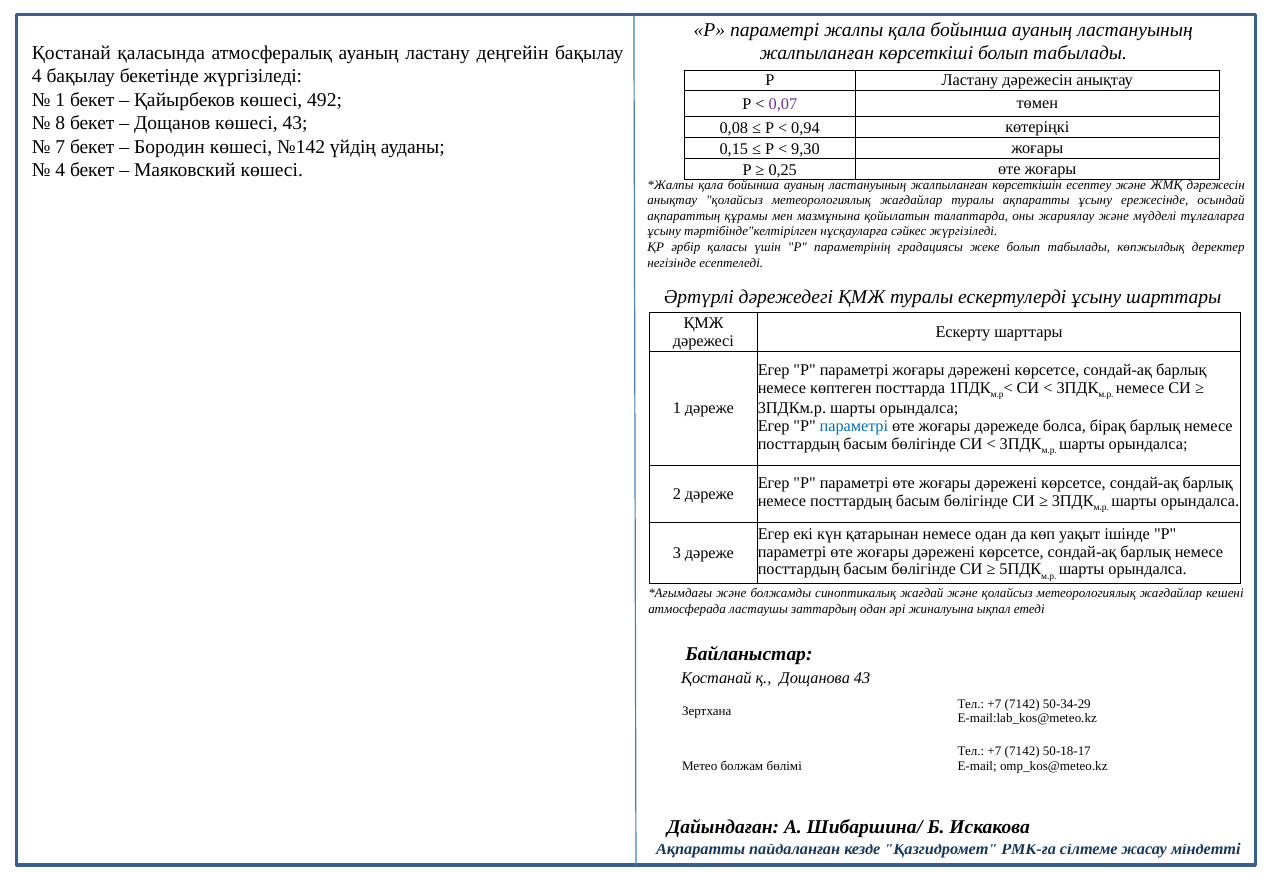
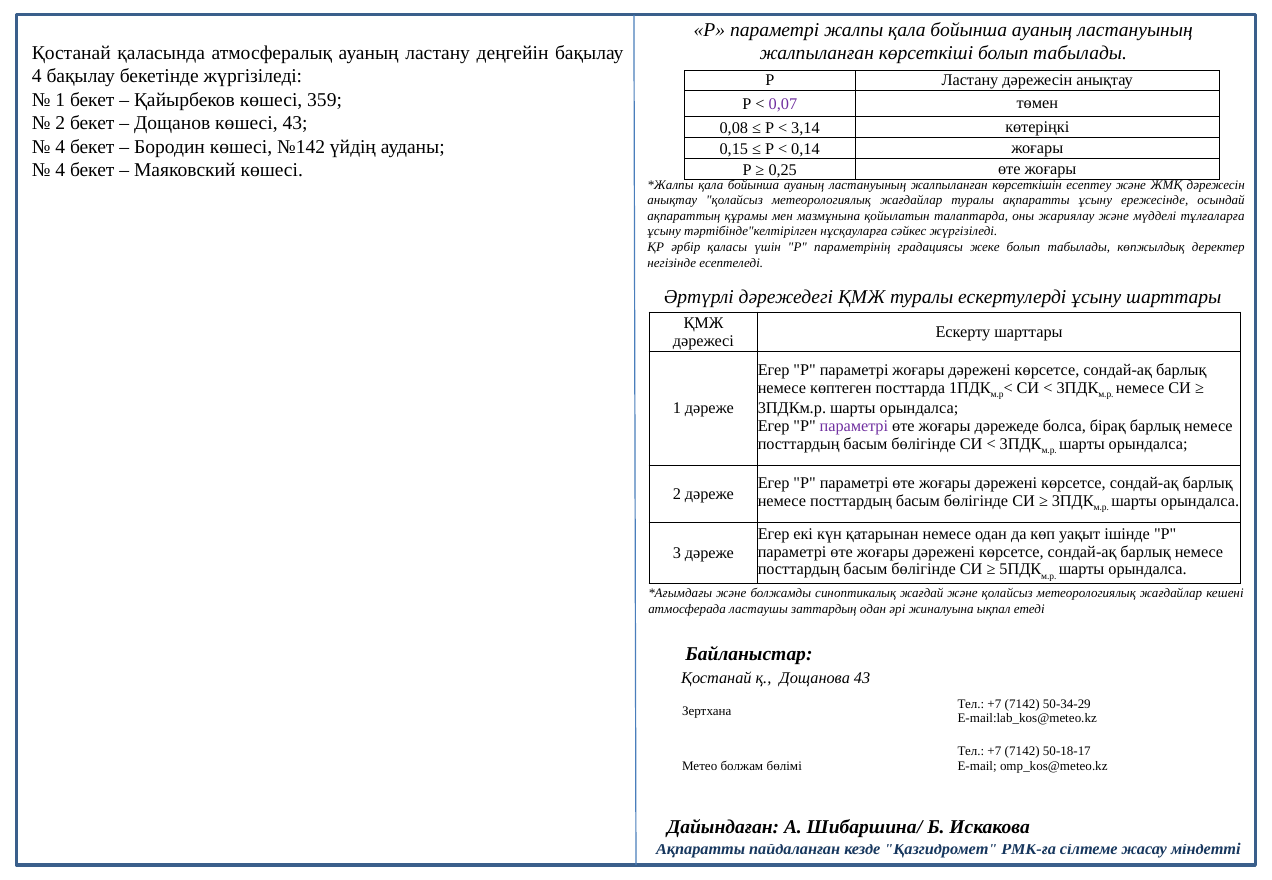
492: 492 -> 359
8 at (60, 123): 8 -> 2
0,94: 0,94 -> 3,14
7 at (60, 147): 7 -> 4
9,30: 9,30 -> 0,14
параметрі at (854, 427) colour: blue -> purple
